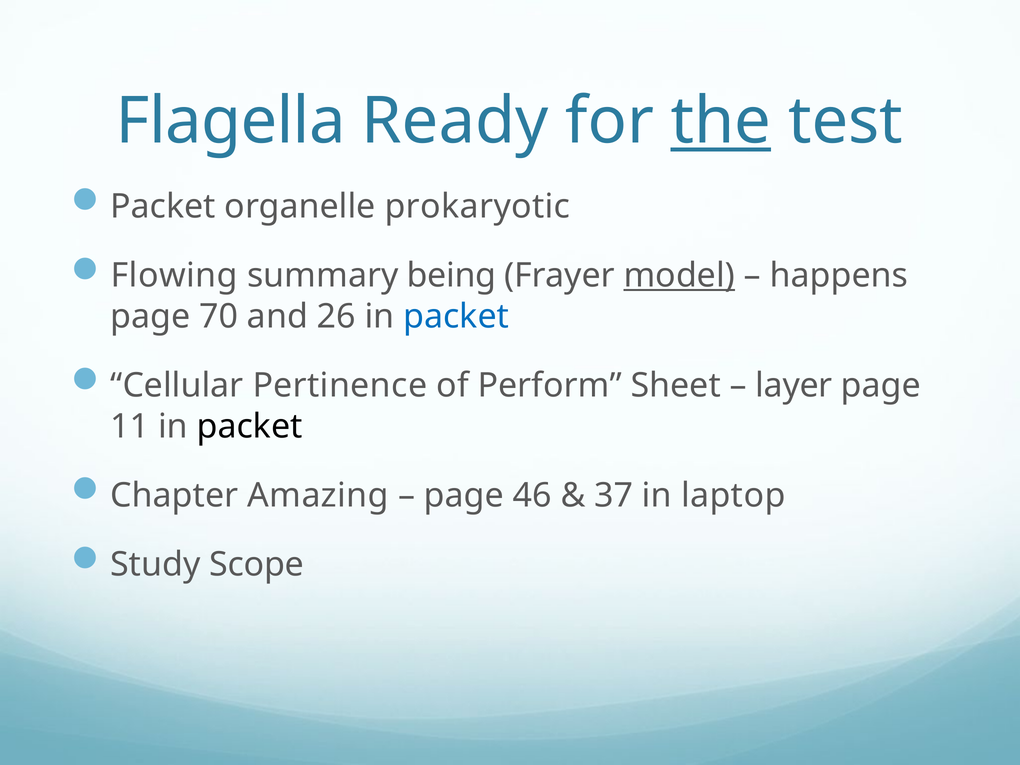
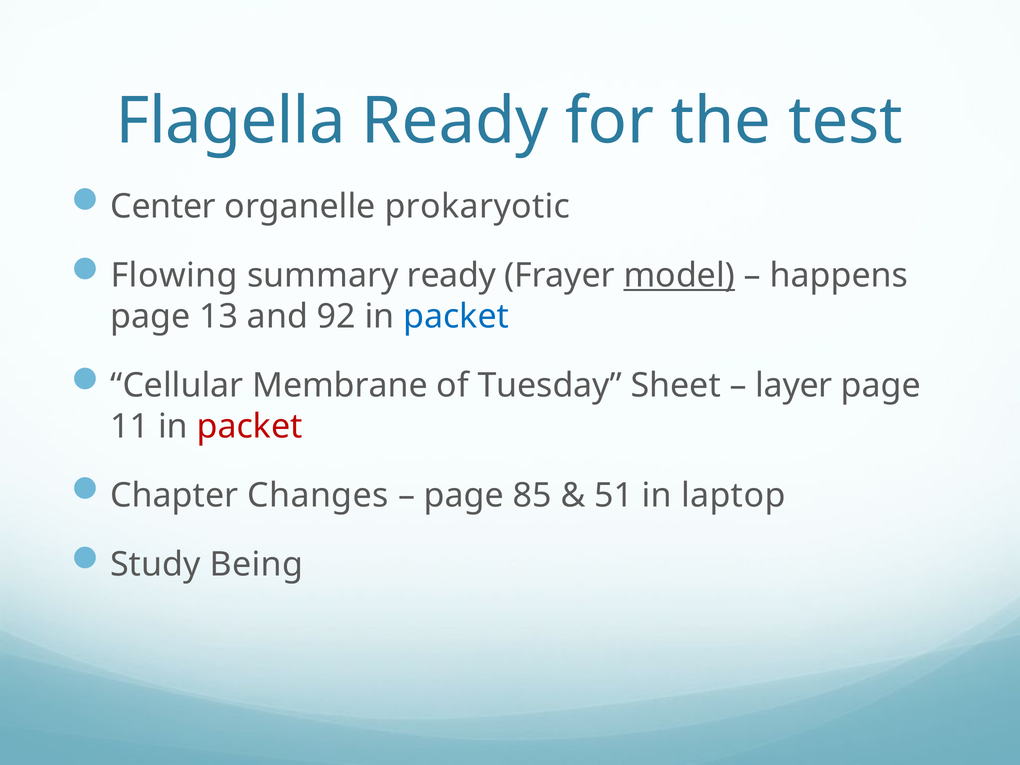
the underline: present -> none
Packet at (163, 206): Packet -> Center
summary being: being -> ready
70: 70 -> 13
26: 26 -> 92
Pertinence: Pertinence -> Membrane
Perform: Perform -> Tuesday
packet at (250, 426) colour: black -> red
Amazing: Amazing -> Changes
46: 46 -> 85
37: 37 -> 51
Scope: Scope -> Being
